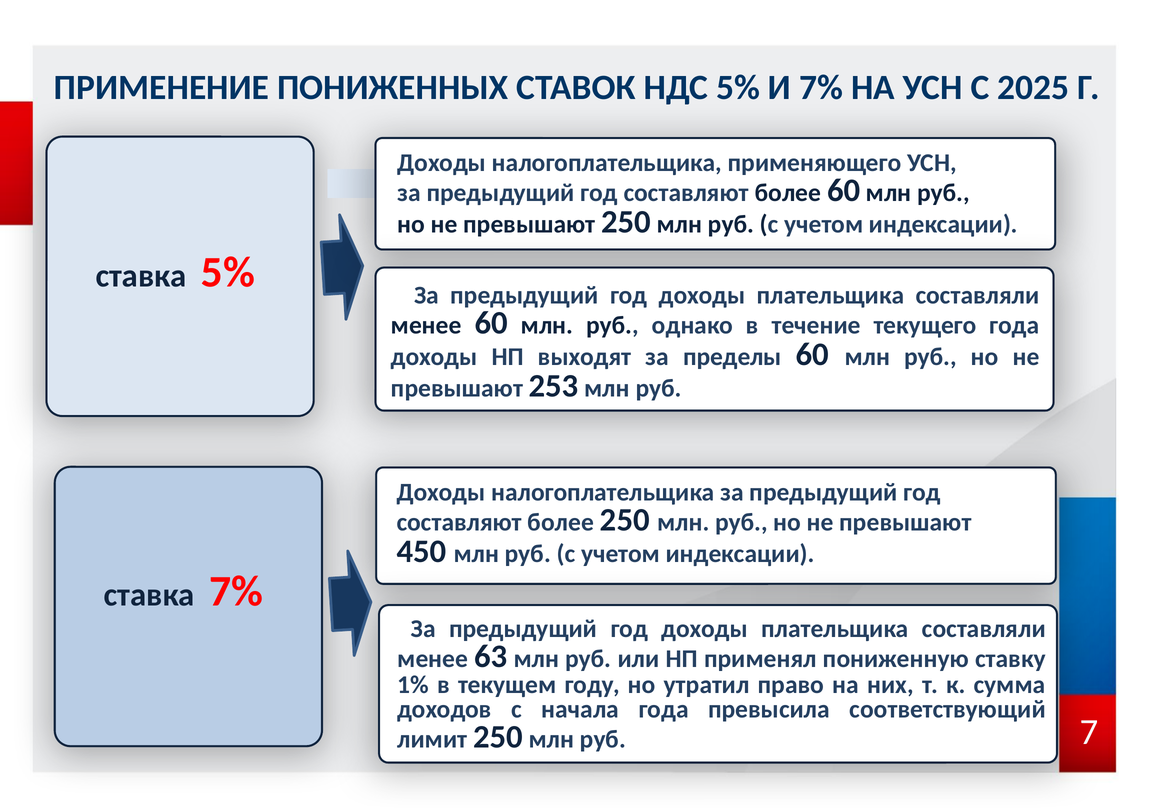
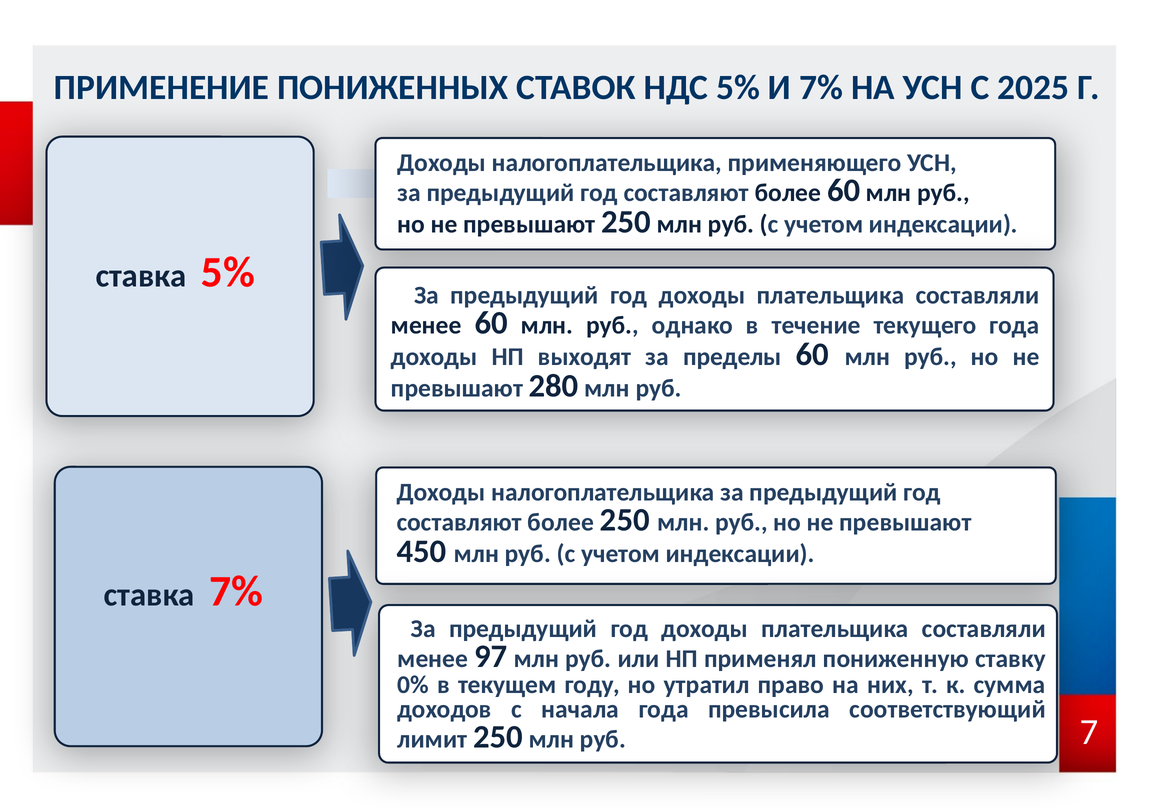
253: 253 -> 280
63: 63 -> 97
1%: 1% -> 0%
